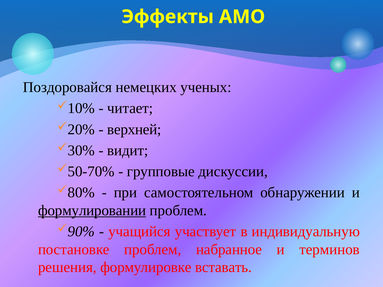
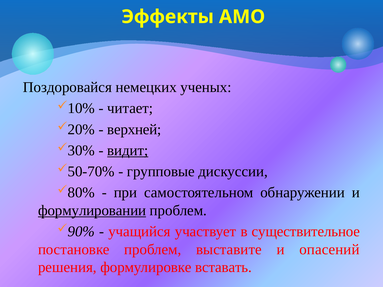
видит underline: none -> present
индивидуальную: индивидуальную -> существительное
набранное: набранное -> выставите
терминов: терминов -> опасений
